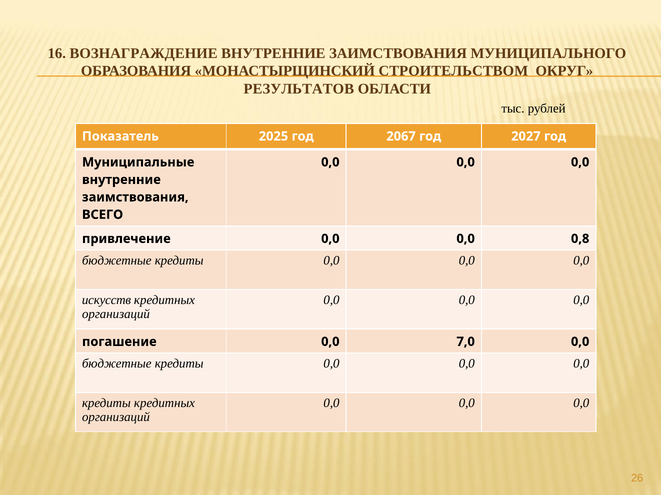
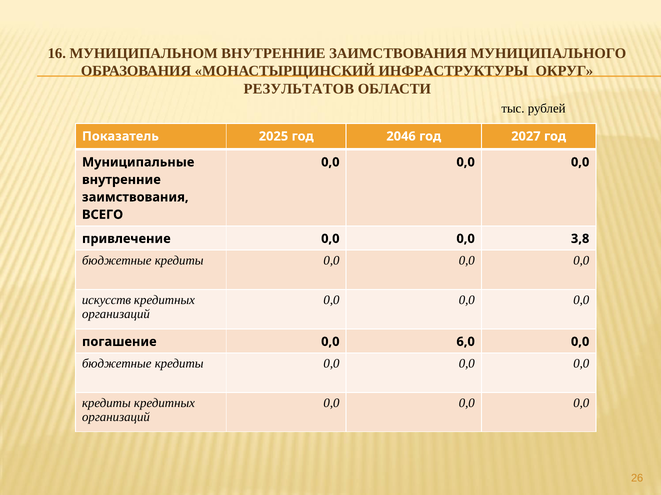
ВОЗНАГРАЖДЕНИЕ: ВОЗНАГРАЖДЕНИЕ -> МУНИЦИПАЛЬНОМ
СТРОИТЕЛЬСТВОМ: СТРОИТЕЛЬСТВОМ -> ИНФРАСТРУКТУРЫ
2067: 2067 -> 2046
0,8: 0,8 -> 3,8
7,0: 7,0 -> 6,0
